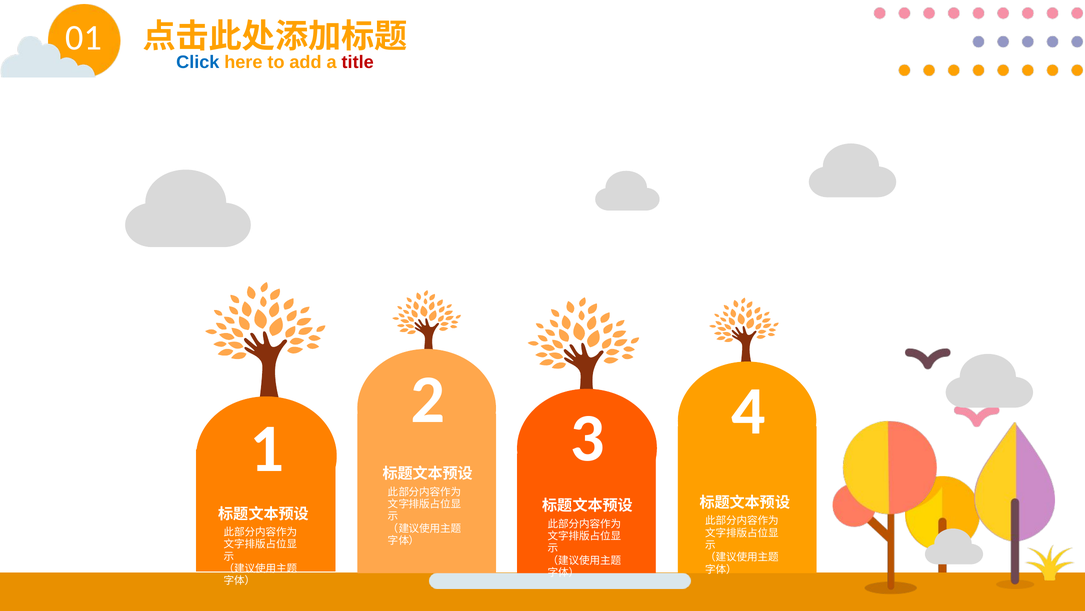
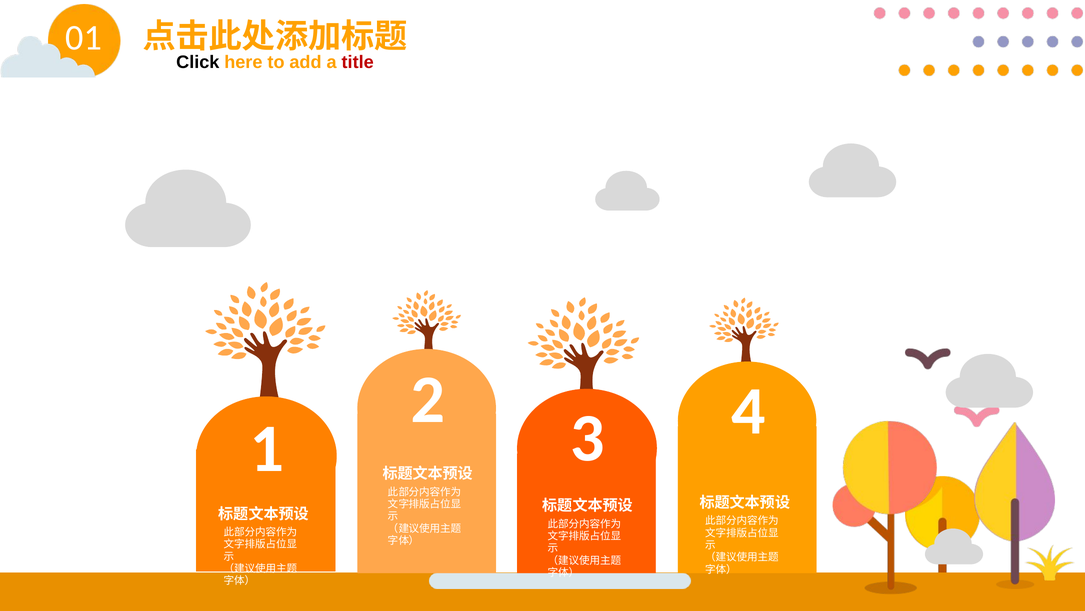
Click colour: blue -> black
